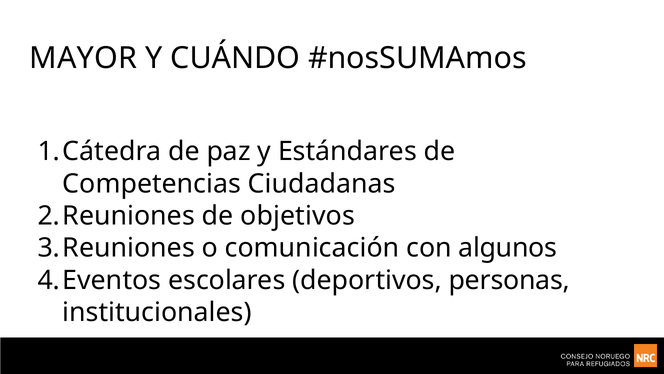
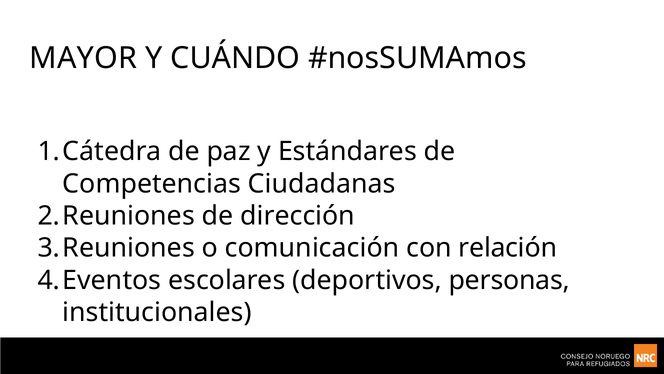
objetivos: objetivos -> dirección
algunos: algunos -> relación
